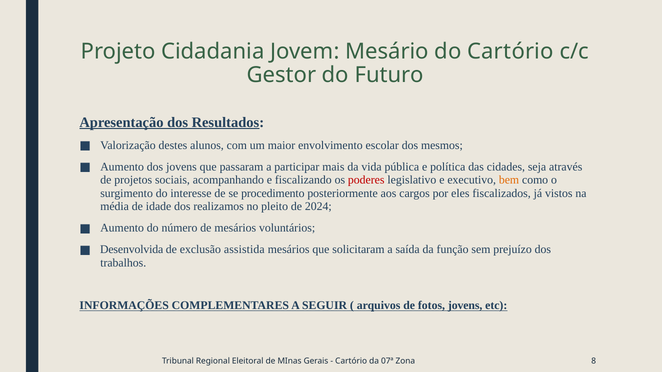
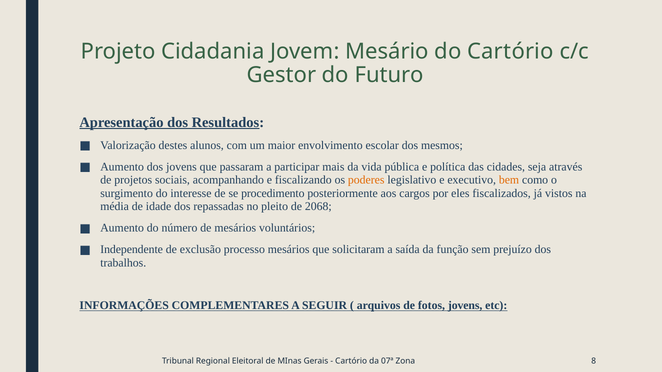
poderes colour: red -> orange
realizamos: realizamos -> repassadas
2024: 2024 -> 2068
Desenvolvida: Desenvolvida -> Independente
assistida: assistida -> processo
